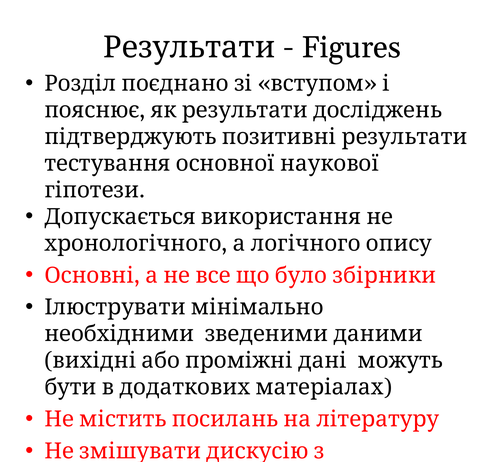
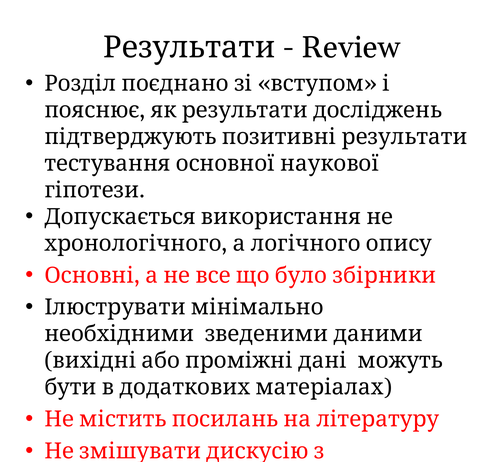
Figures: Figures -> Review
